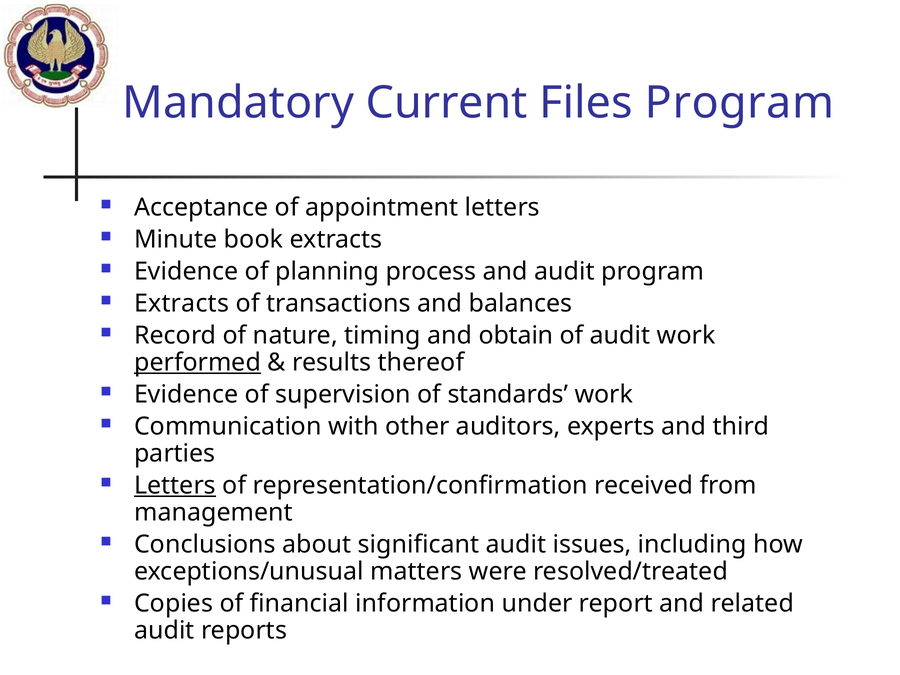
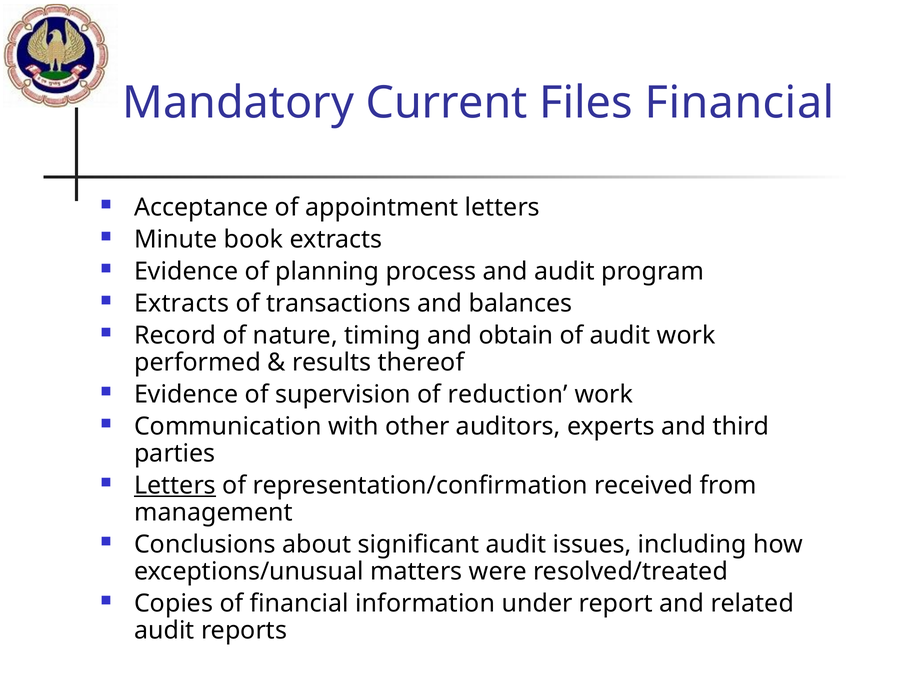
Files Program: Program -> Financial
performed underline: present -> none
standards: standards -> reduction
